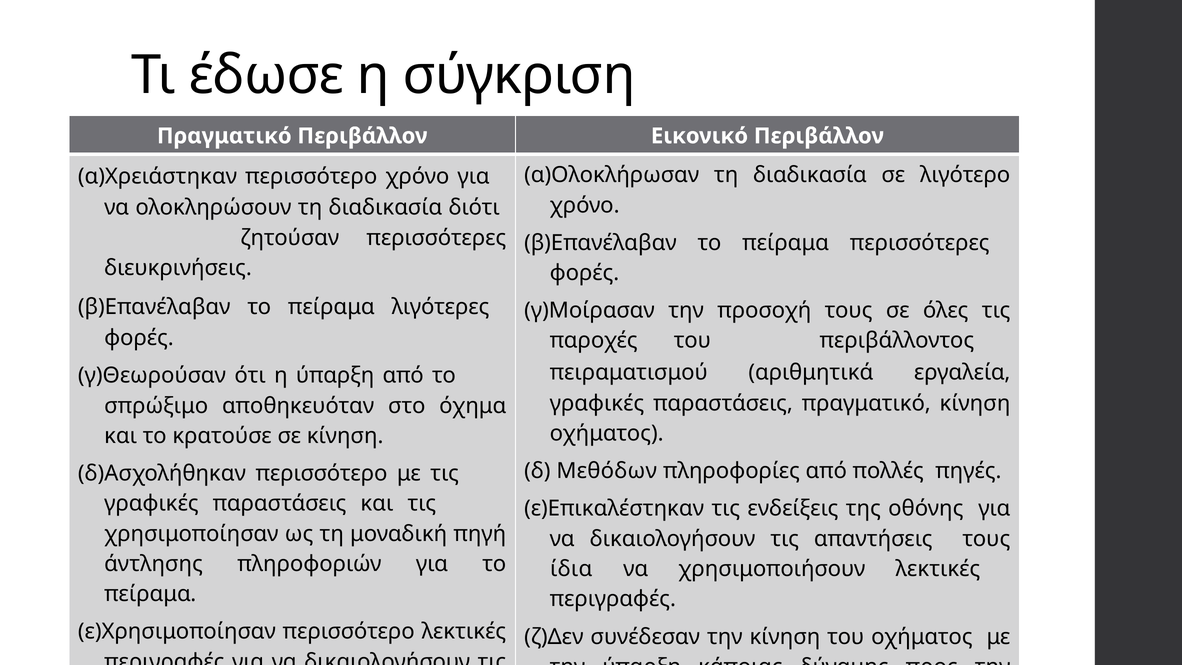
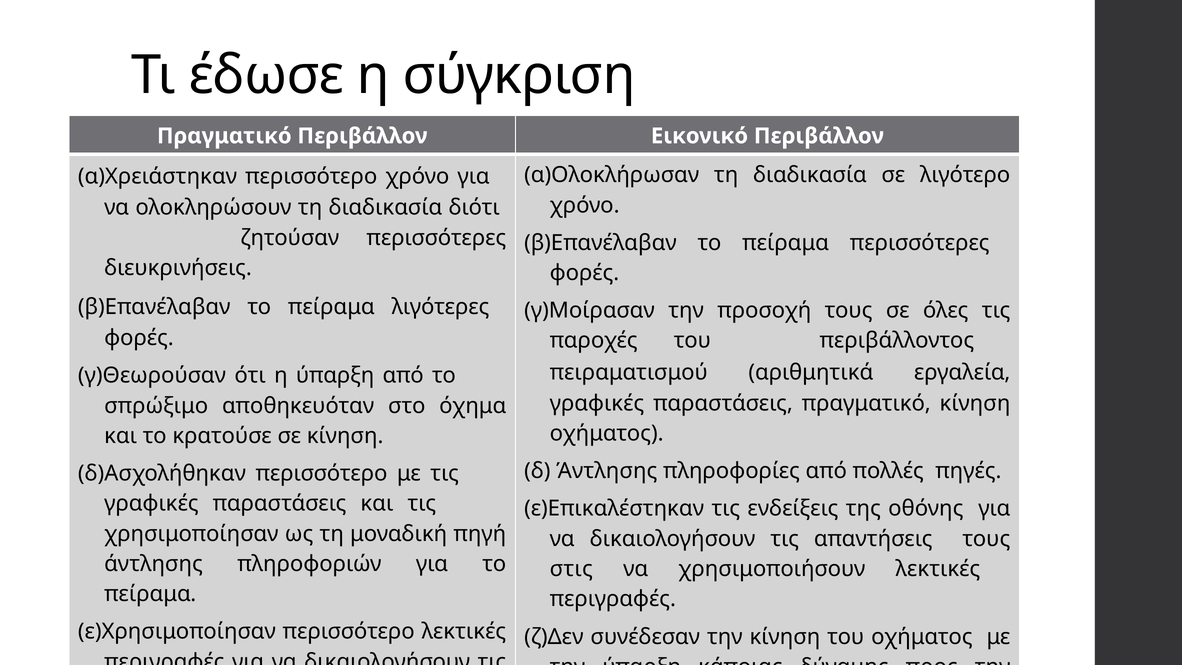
δ Μεθόδων: Μεθόδων -> Άντλησης
ίδια: ίδια -> στις
